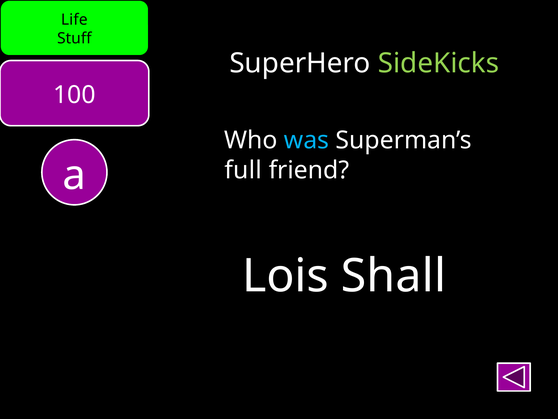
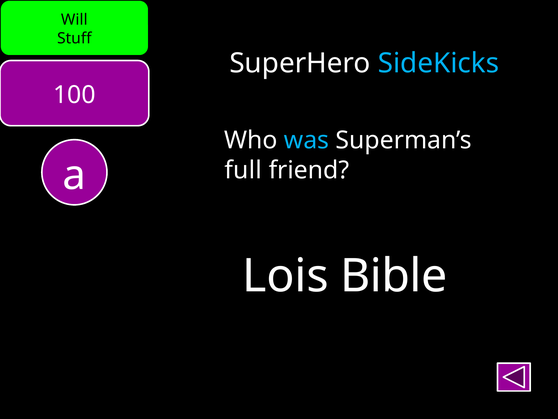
Life: Life -> Will
SideKicks colour: light green -> light blue
Shall: Shall -> Bible
